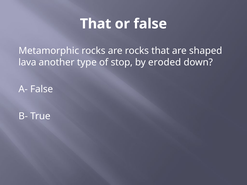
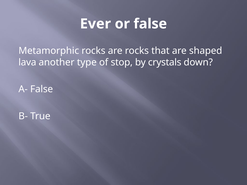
That at (96, 24): That -> Ever
eroded: eroded -> crystals
